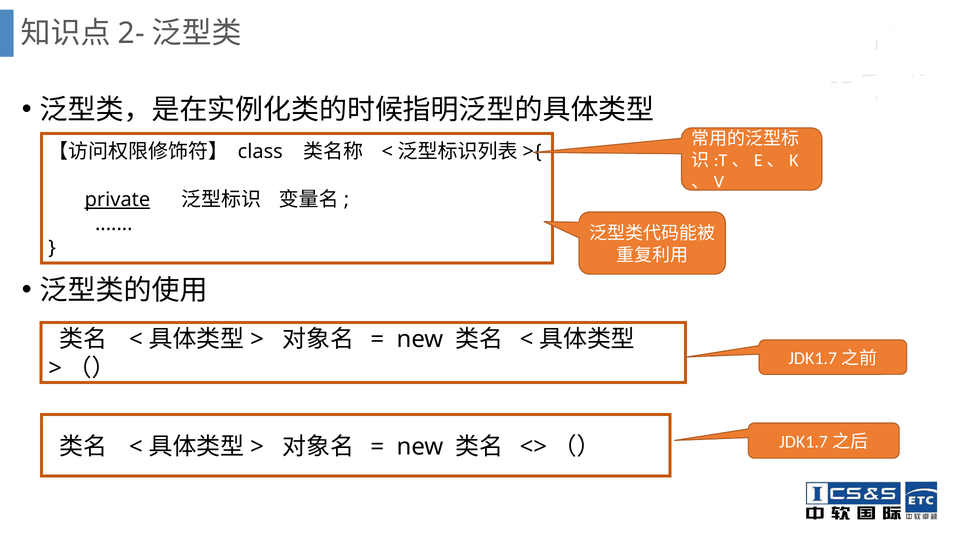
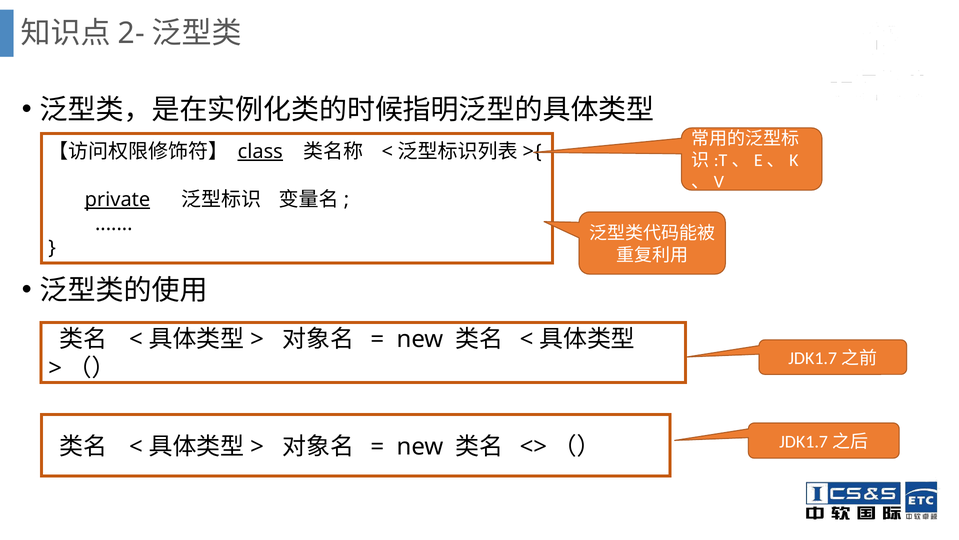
class underline: none -> present
